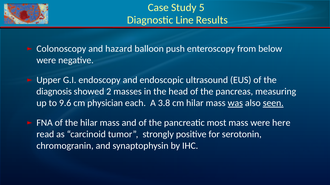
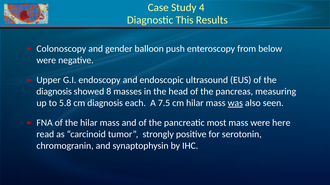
5: 5 -> 4
Line: Line -> This
hazard: hazard -> gender
2: 2 -> 8
9.6: 9.6 -> 5.8
cm physician: physician -> diagnosis
3.8: 3.8 -> 7.5
seen underline: present -> none
